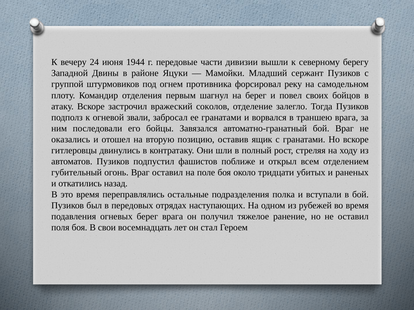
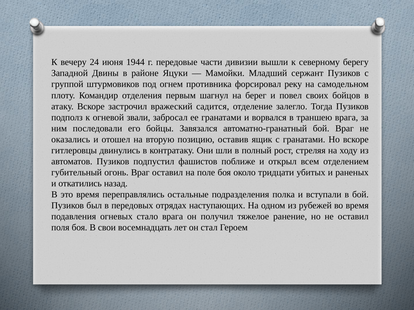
соколов: соколов -> садится
огневых берег: берег -> стало
